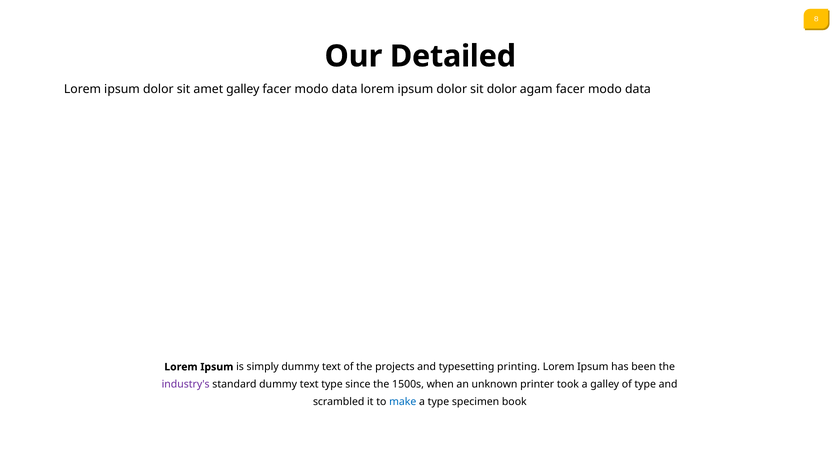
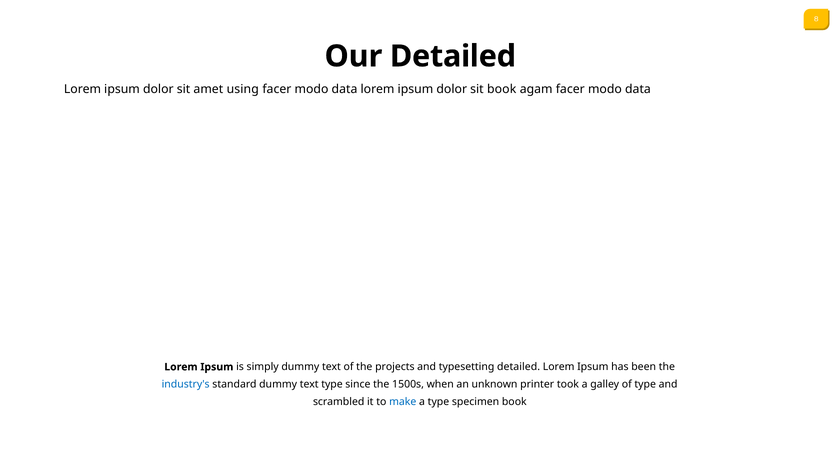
amet galley: galley -> using
sit dolor: dolor -> book
typesetting printing: printing -> detailed
industry's colour: purple -> blue
